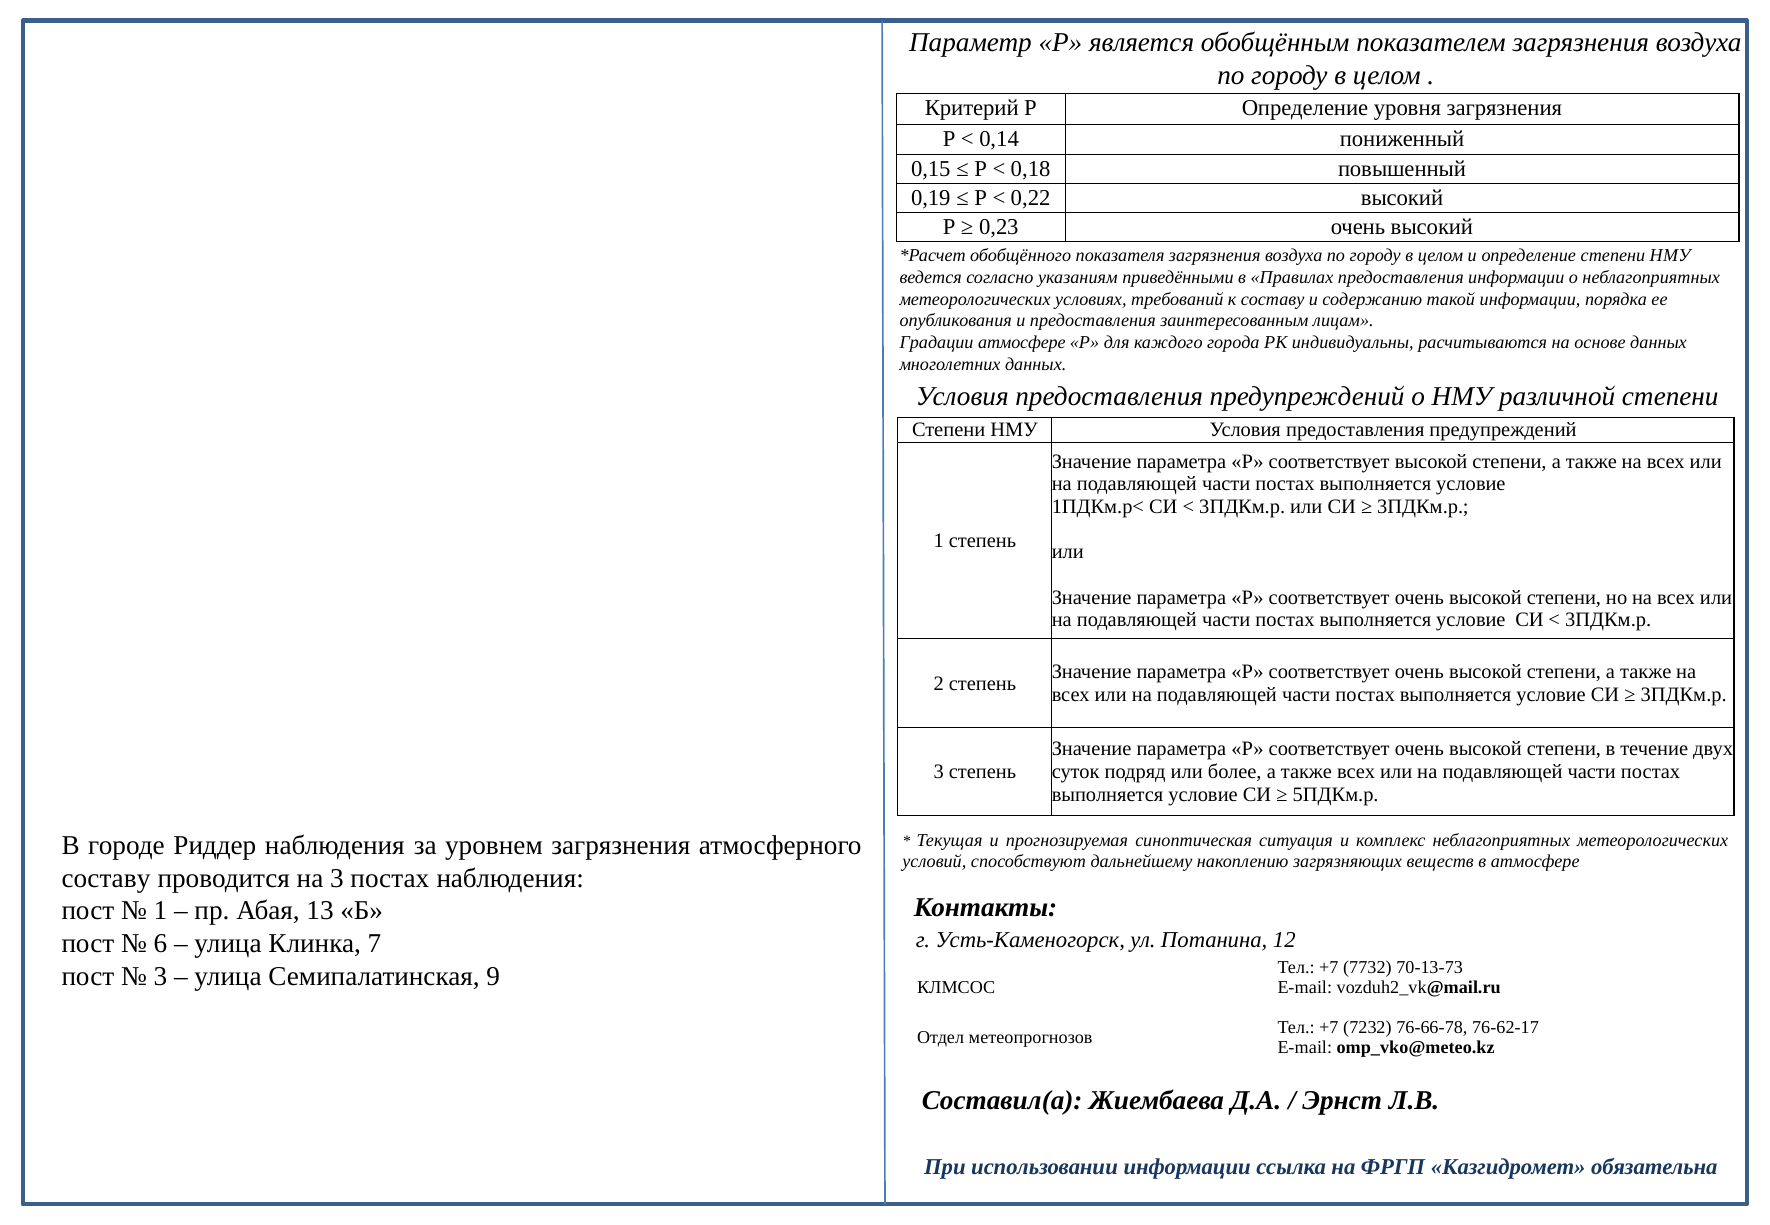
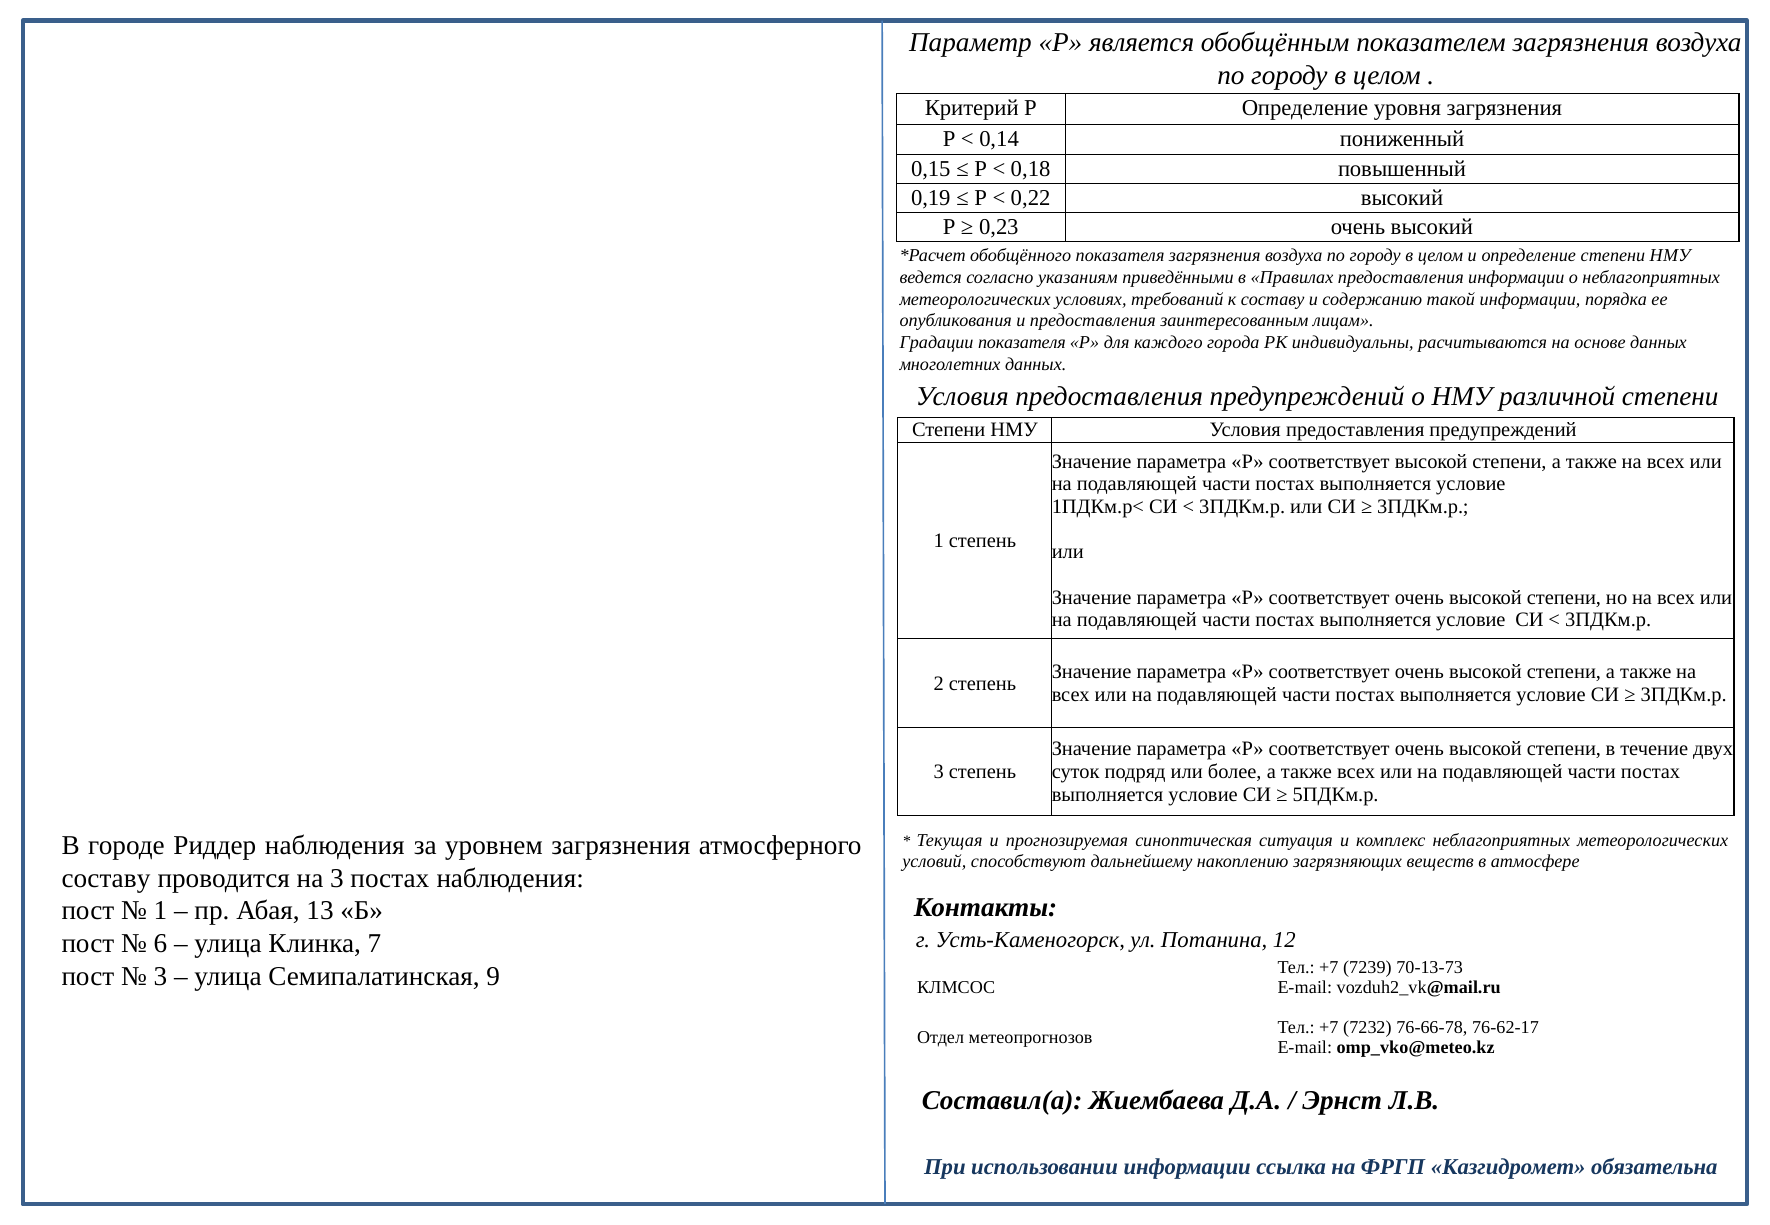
Градации атмосфере: атмосфере -> показателя
7732: 7732 -> 7239
